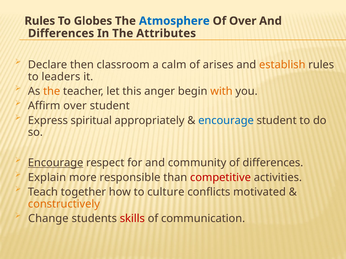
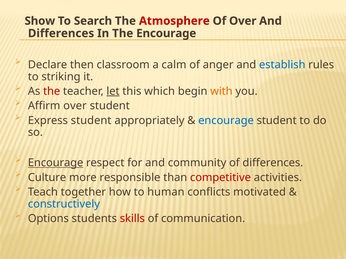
Rules at (40, 21): Rules -> Show
Globes: Globes -> Search
Atmosphere colour: blue -> red
The Attributes: Attributes -> Encourage
arises: arises -> anger
establish colour: orange -> blue
leaders: leaders -> striking
the at (52, 91) colour: orange -> red
let underline: none -> present
anger: anger -> which
Express spiritual: spiritual -> student
Explain: Explain -> Culture
culture: culture -> human
constructively colour: orange -> blue
Change: Change -> Options
